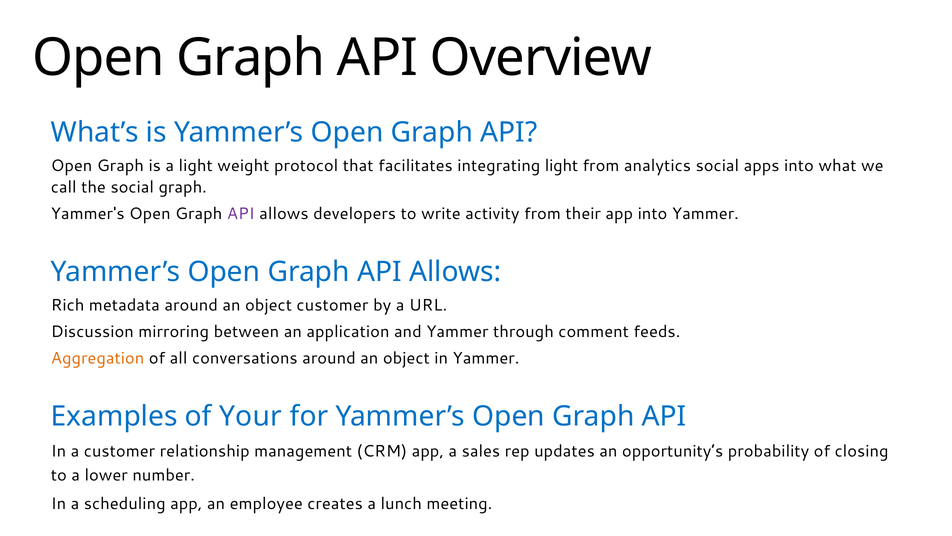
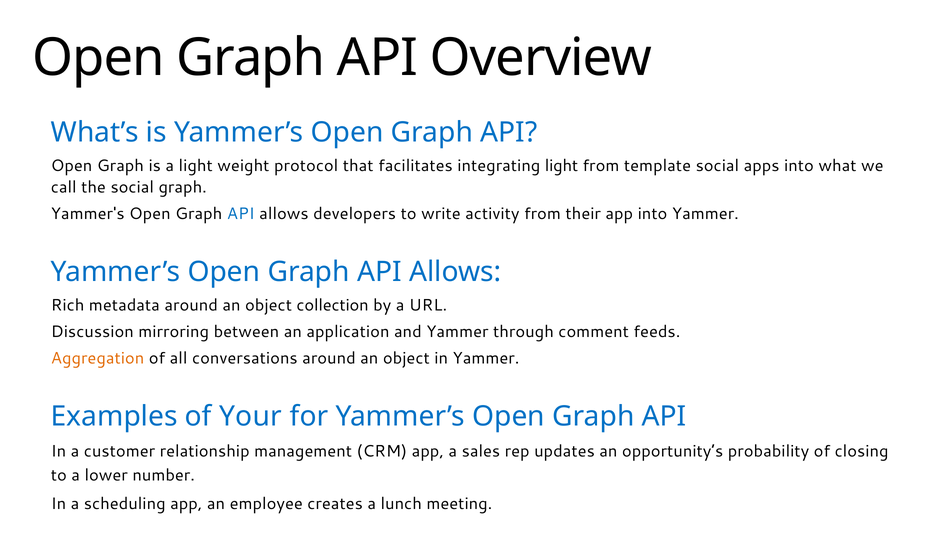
analytics: analytics -> template
API at (241, 214) colour: purple -> blue
object customer: customer -> collection
